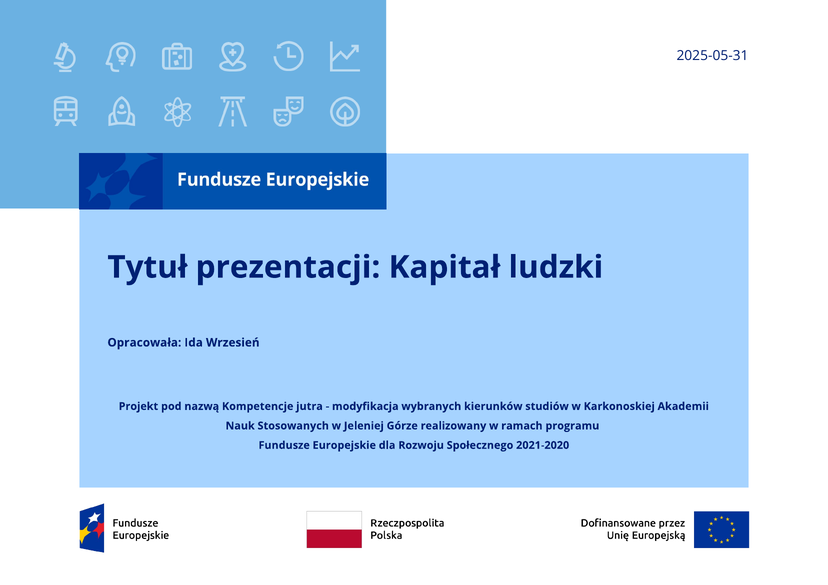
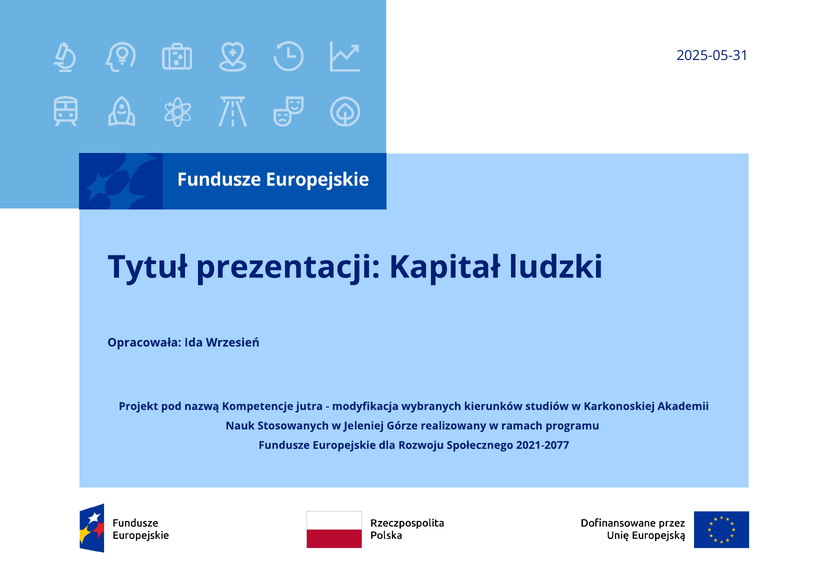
2021-2020: 2021-2020 -> 2021-2077
